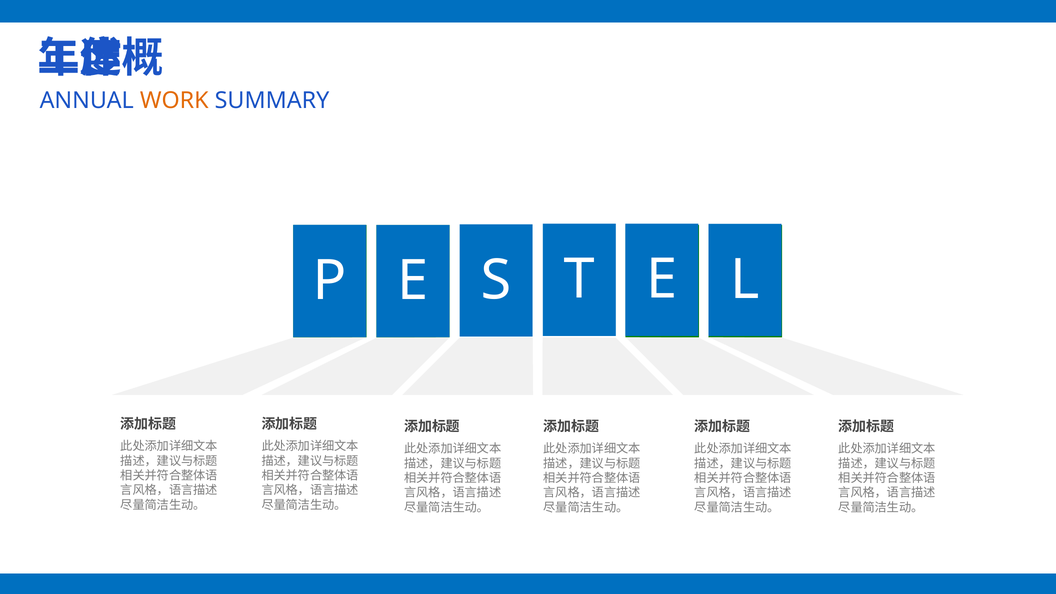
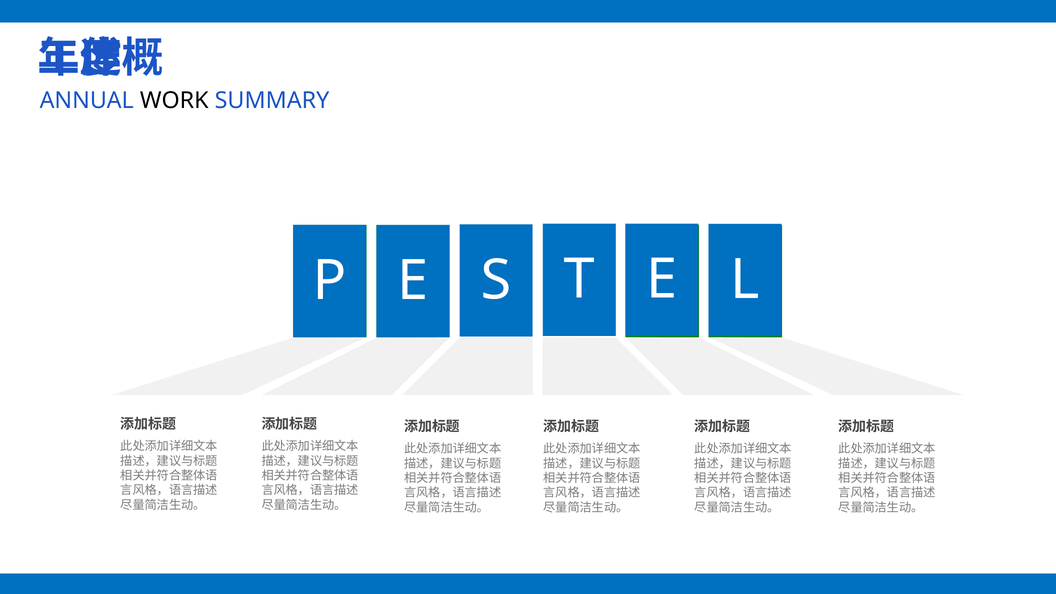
WORK colour: orange -> black
